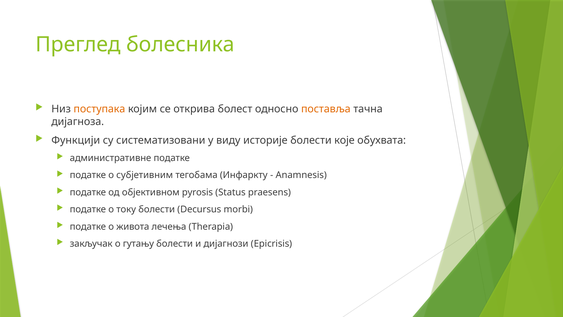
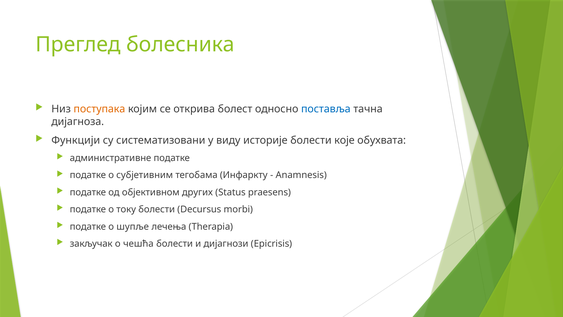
поставља colour: orange -> blue
pyrosis: pyrosis -> других
живота: живота -> шупље
гутању: гутању -> чешћа
